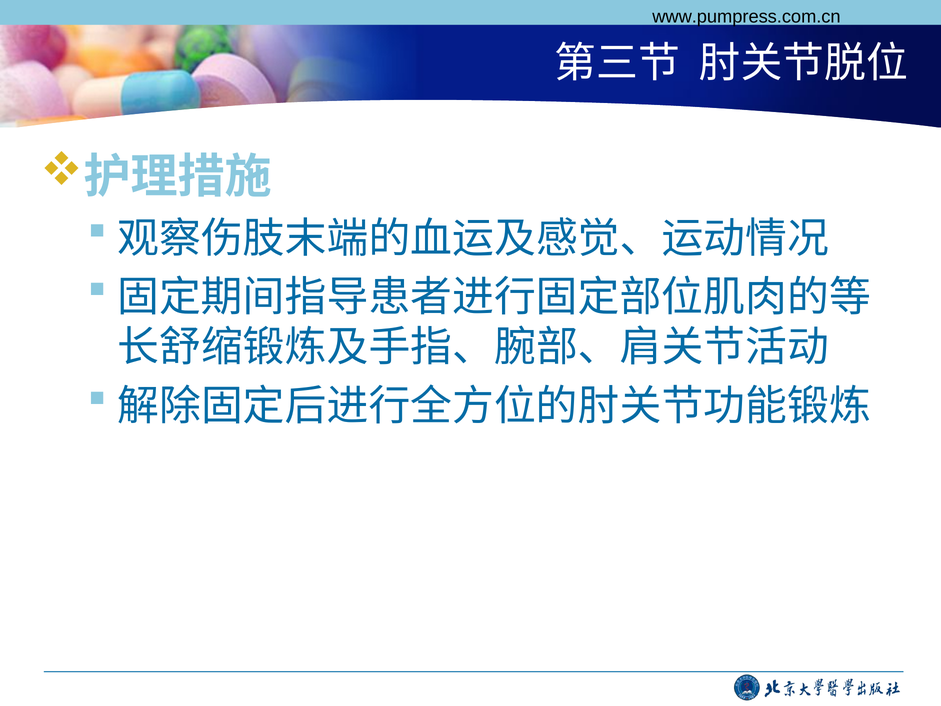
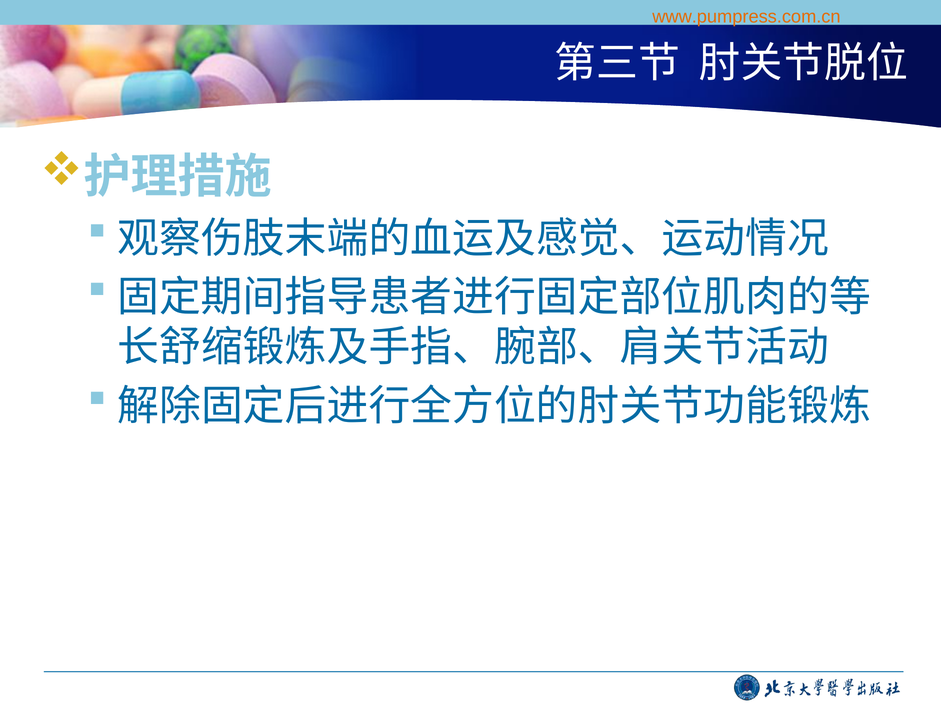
www.pumpress.com.cn colour: black -> orange
